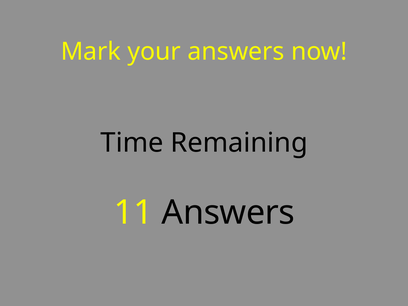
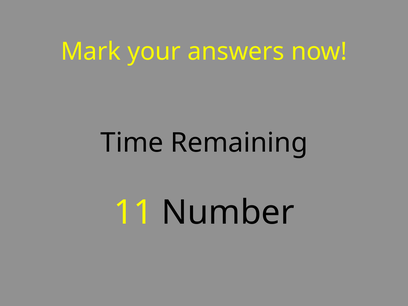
11 Answers: Answers -> Number
